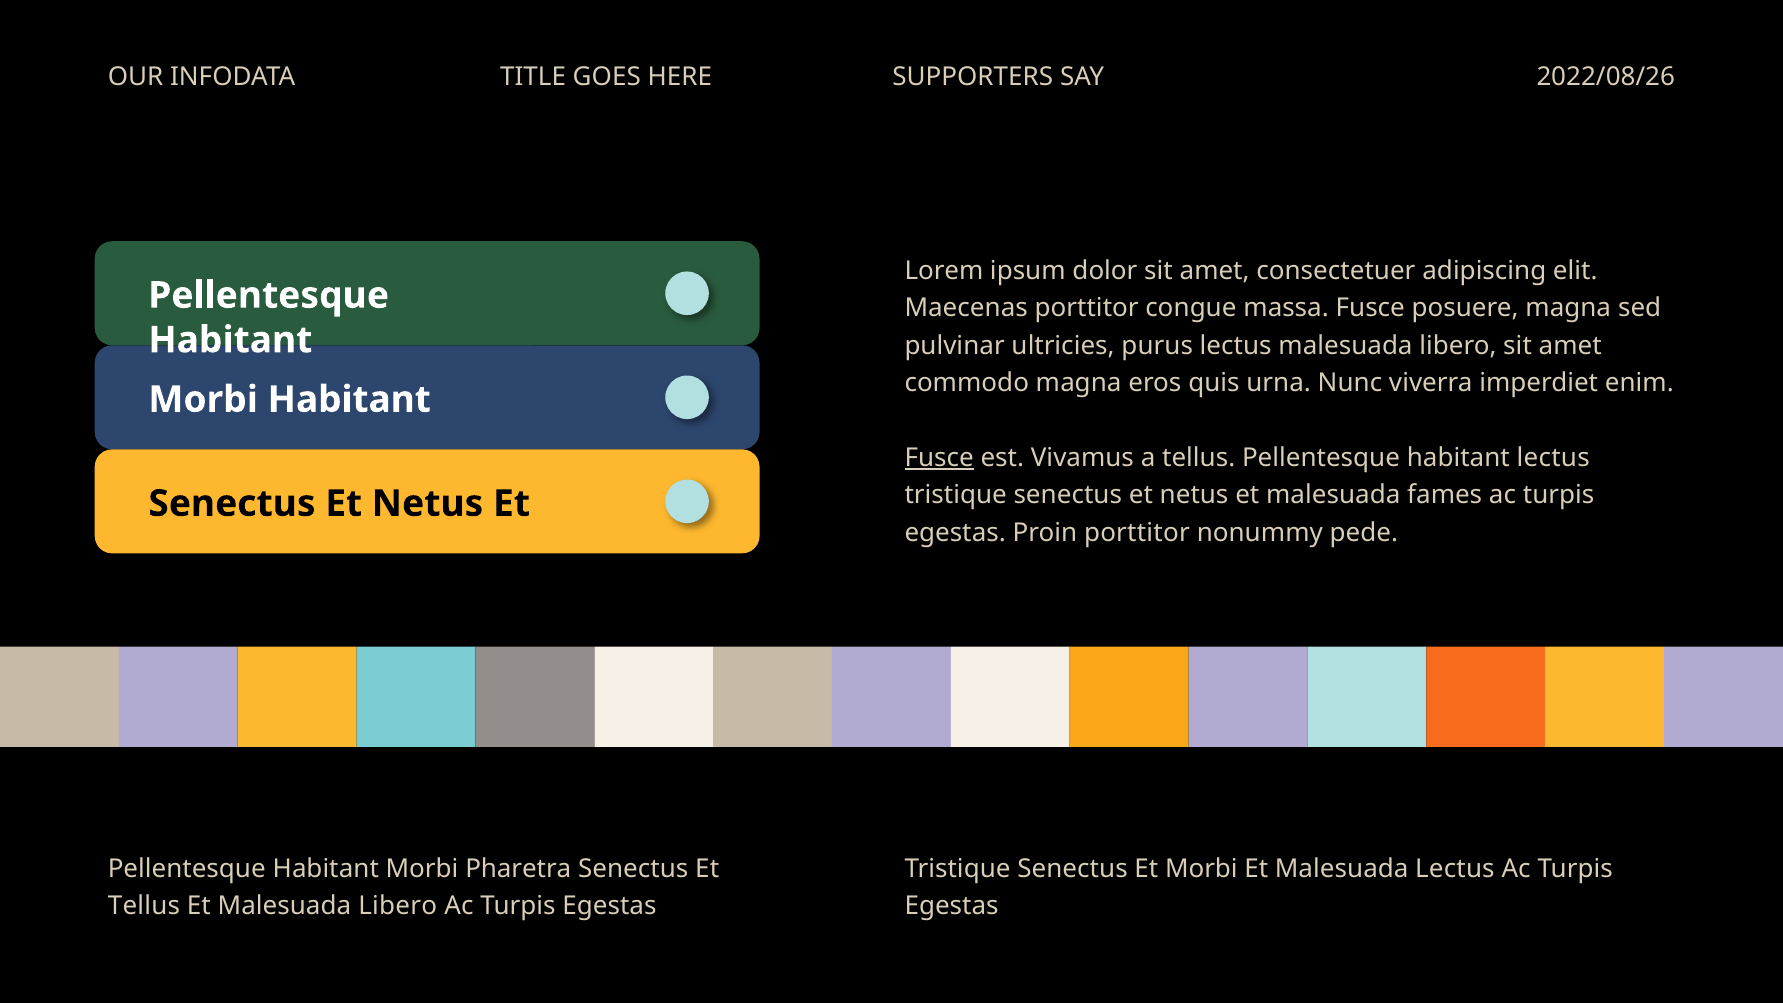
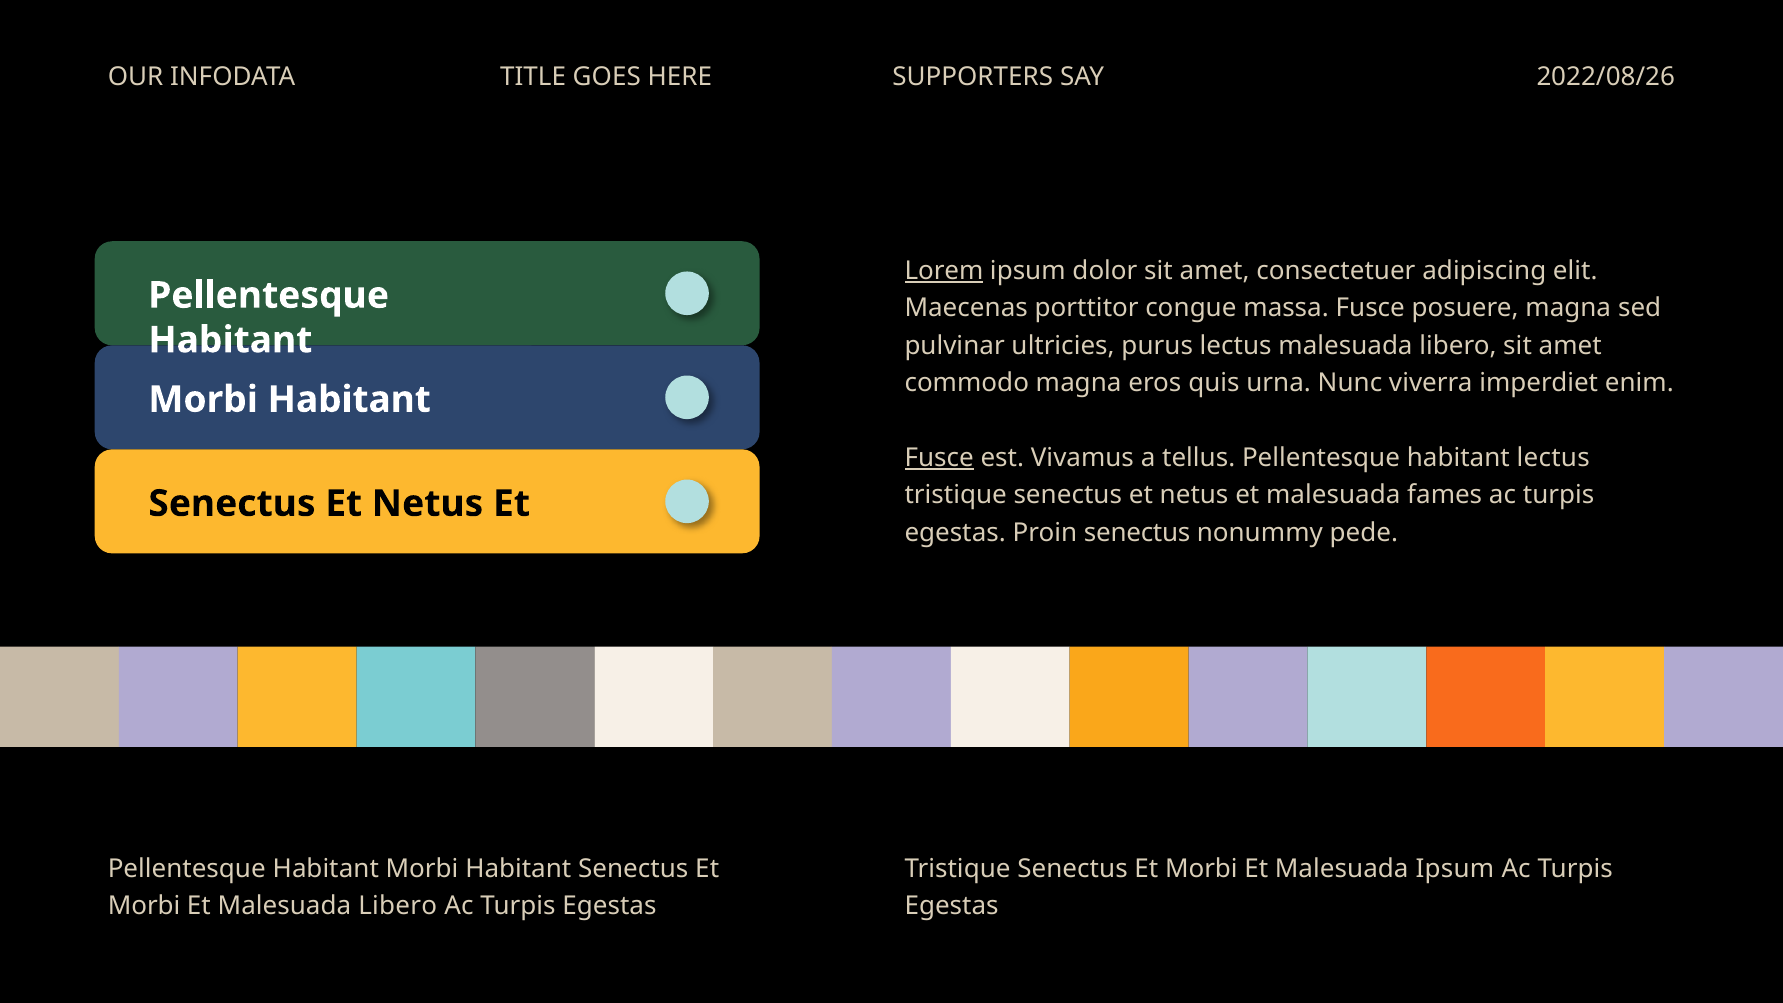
Lorem underline: none -> present
Proin porttitor: porttitor -> senectus
Pharetra at (518, 868): Pharetra -> Habitant
Malesuada Lectus: Lectus -> Ipsum
Tellus at (144, 906): Tellus -> Morbi
